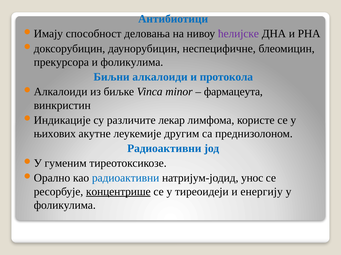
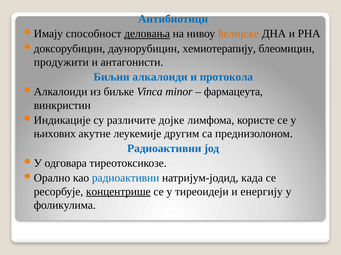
деловања underline: none -> present
ћелијске colour: purple -> orange
неспецифичне: неспецифичне -> хемиотерапију
прекурсора: прекурсора -> продужити
и фоликулима: фоликулима -> антагонисти
лекар: лекар -> дојке
гуменим: гуменим -> одговара
унос: унос -> када
